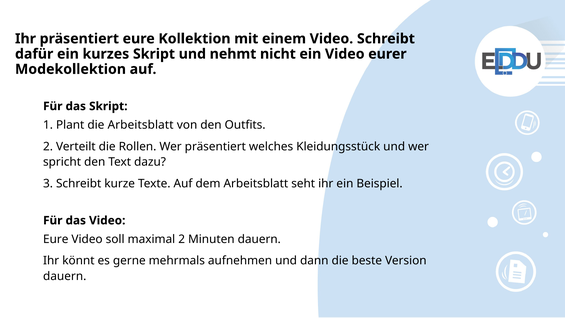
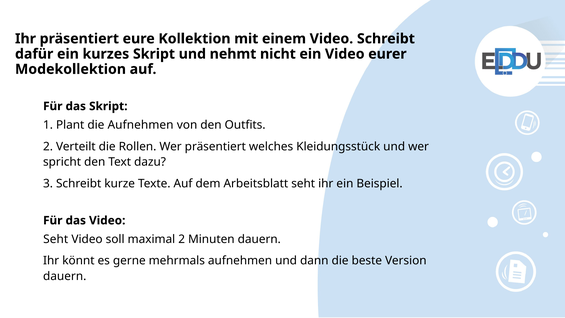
die Arbeitsblatt: Arbeitsblatt -> Aufnehmen
Eure at (56, 239): Eure -> Seht
